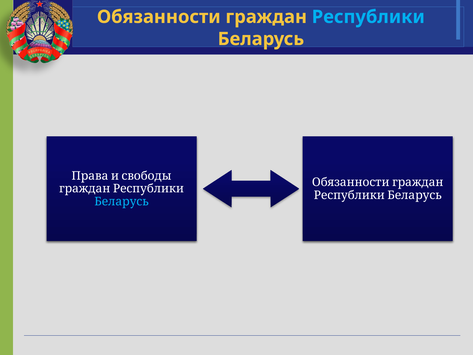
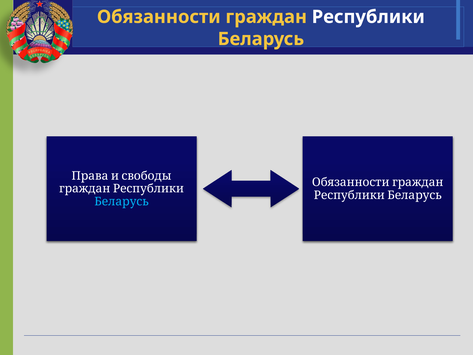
Республики colour: light blue -> white
